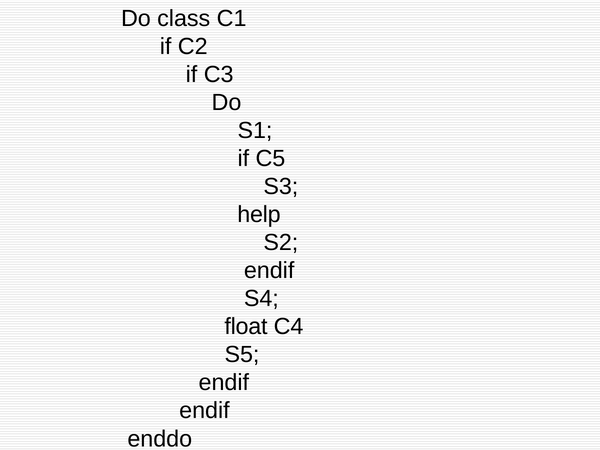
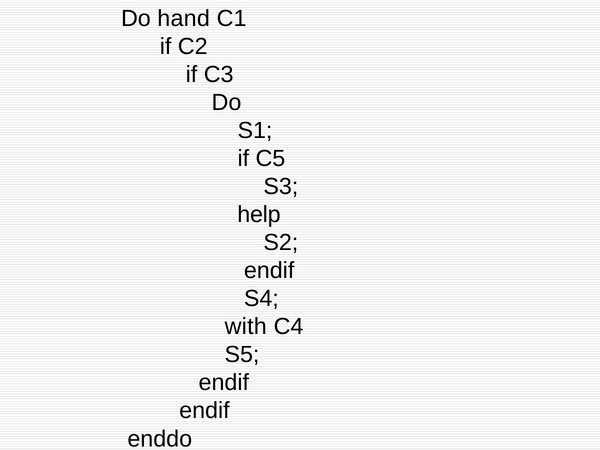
class: class -> hand
float: float -> with
